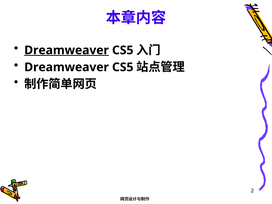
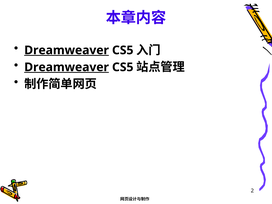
Dreamweaver at (67, 67) underline: none -> present
